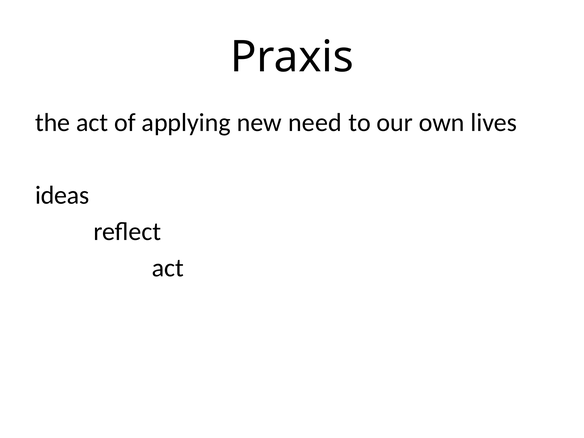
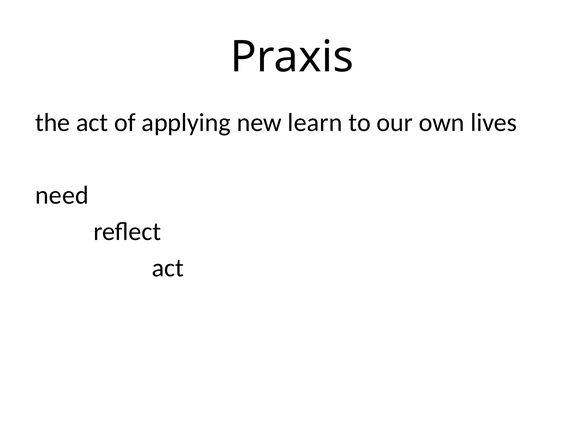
need: need -> learn
ideas: ideas -> need
